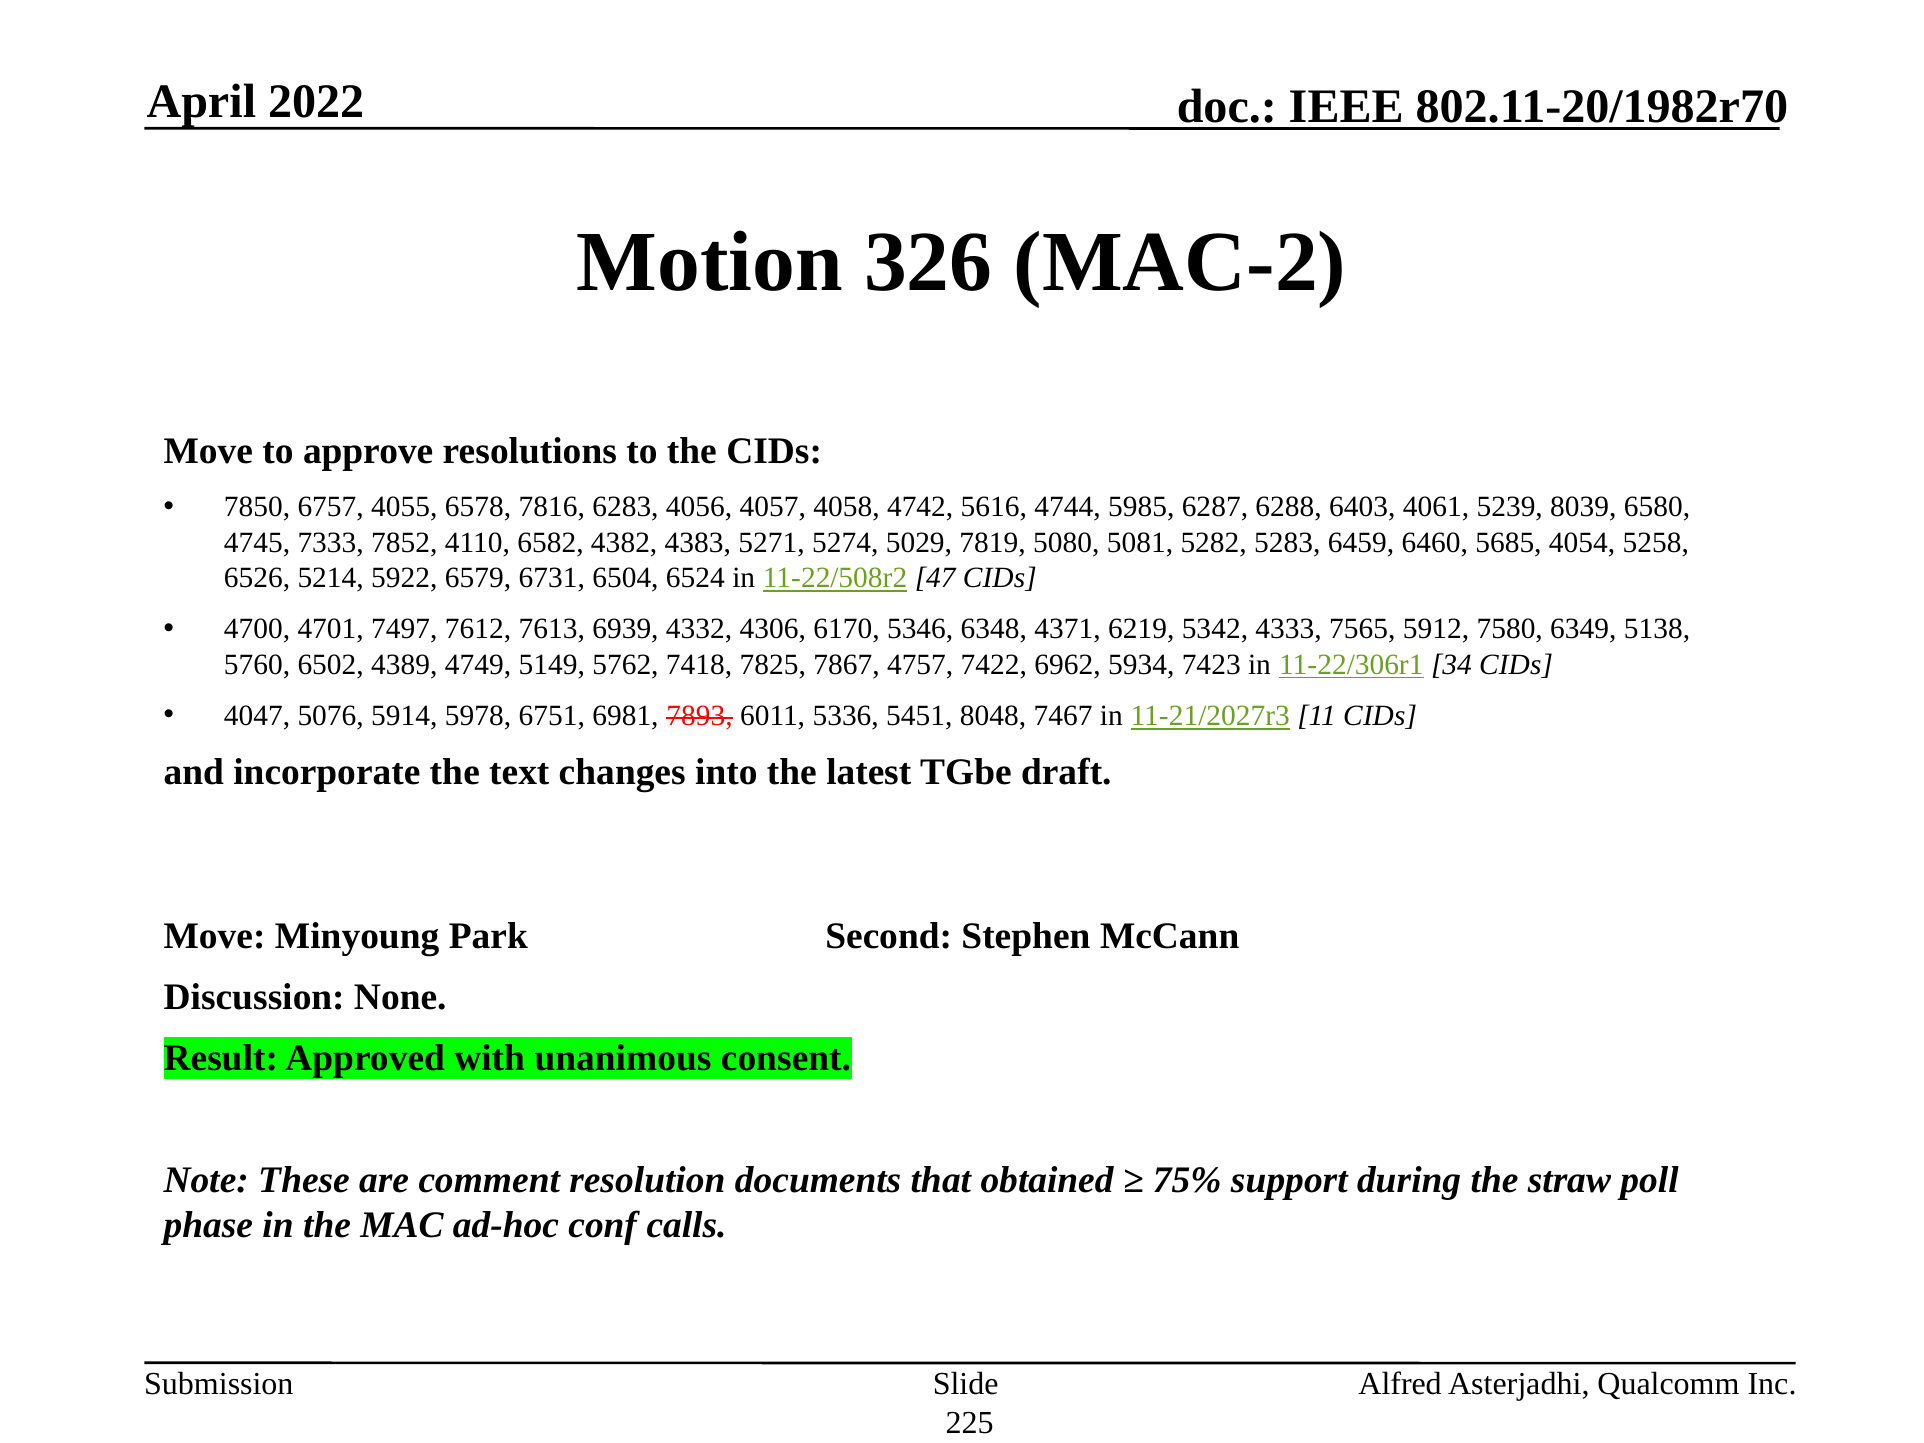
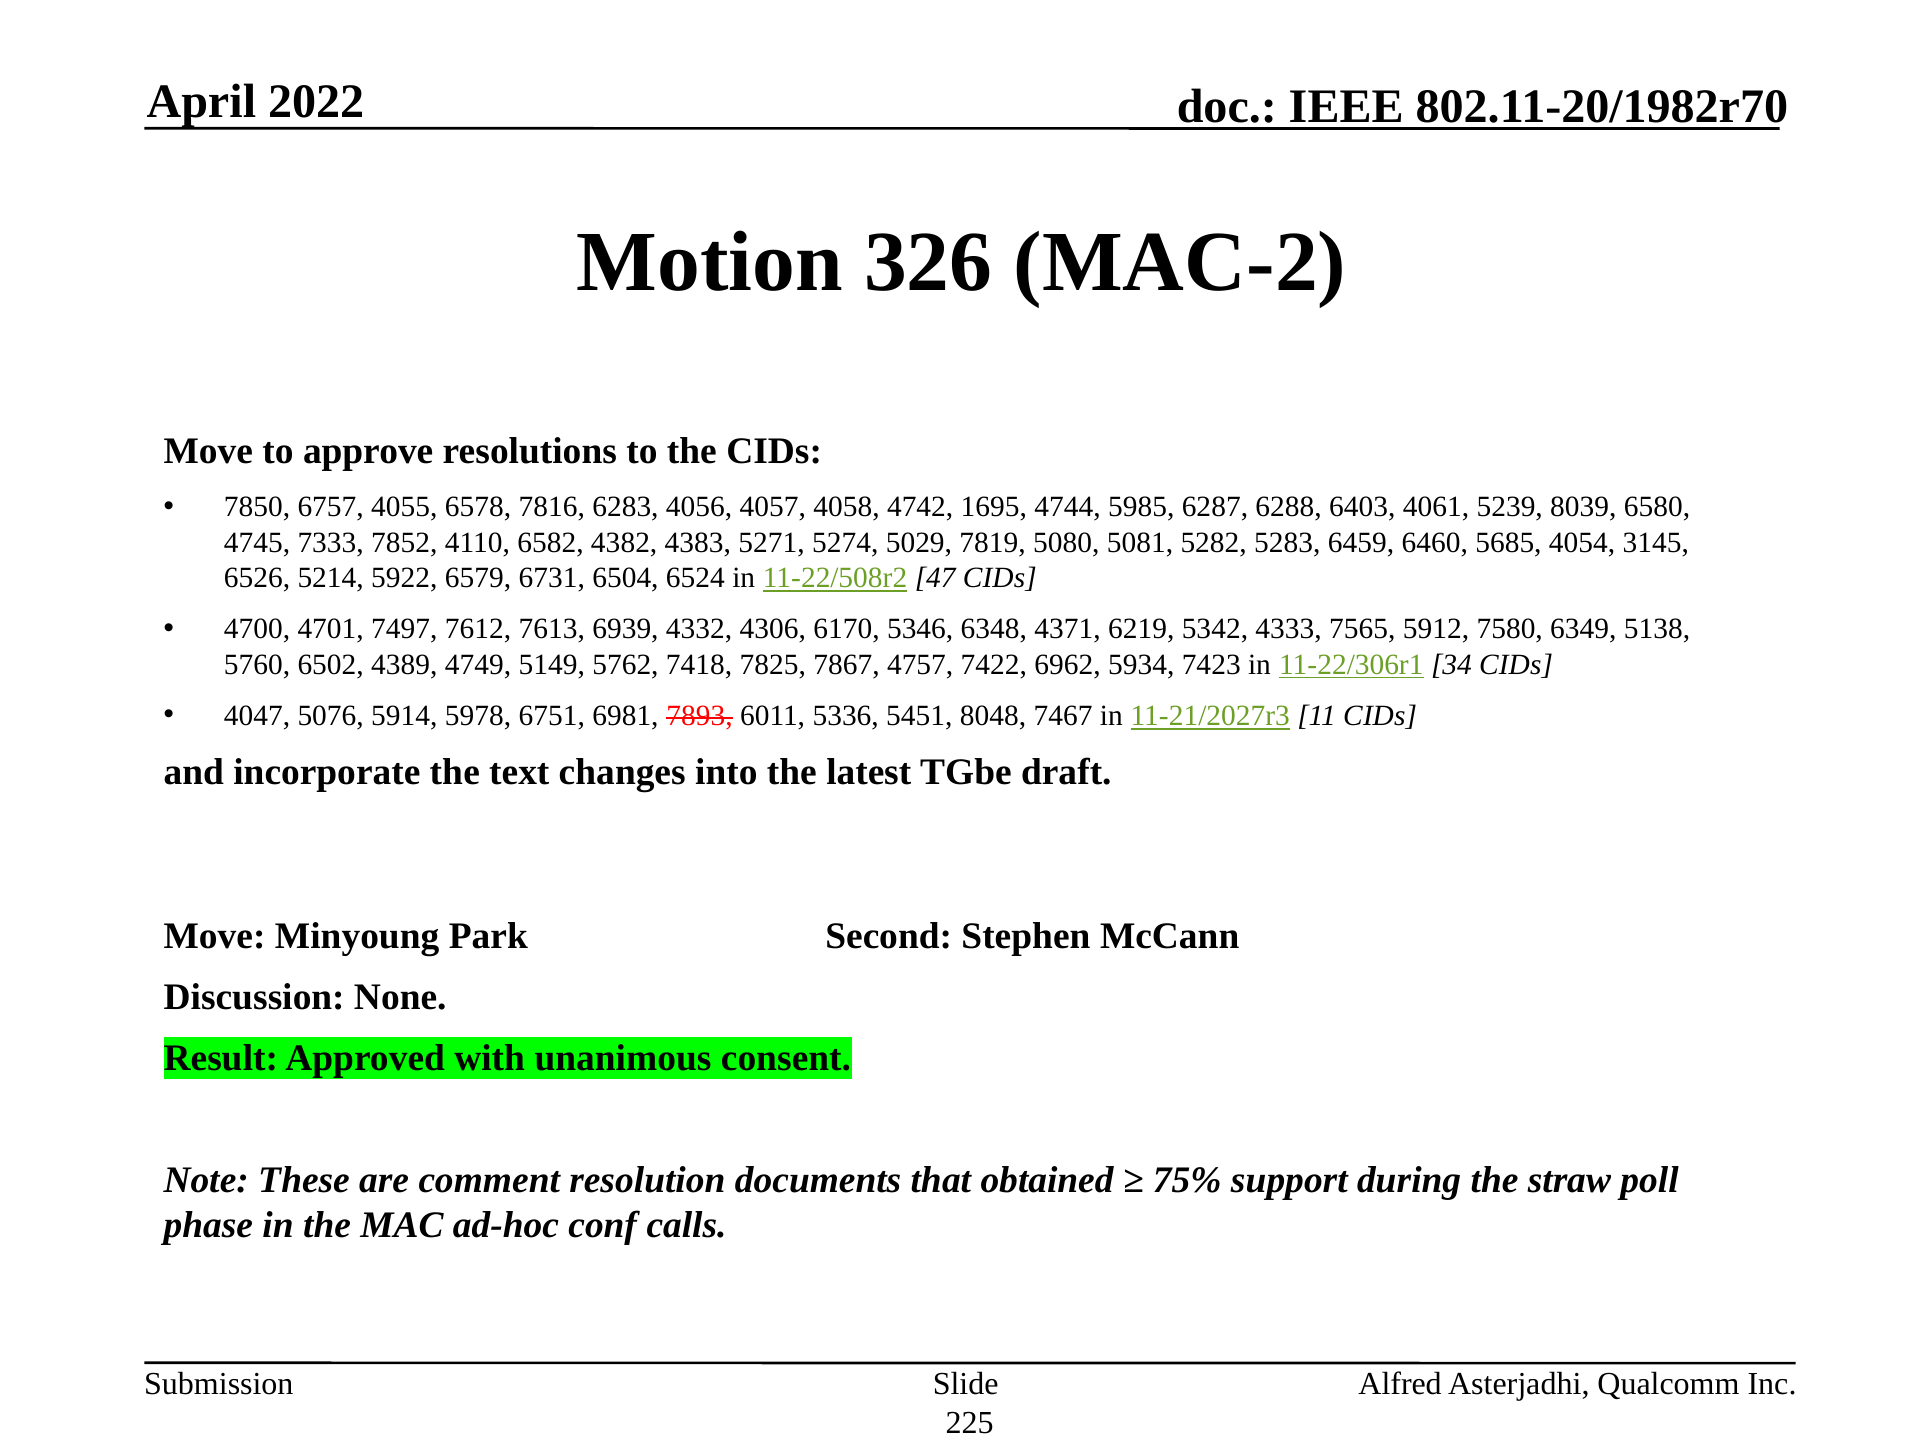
5616: 5616 -> 1695
5258: 5258 -> 3145
